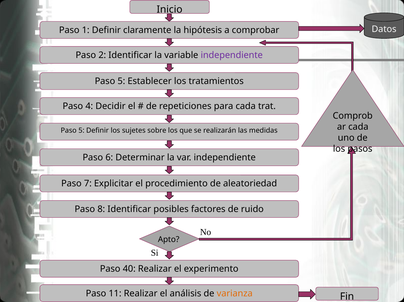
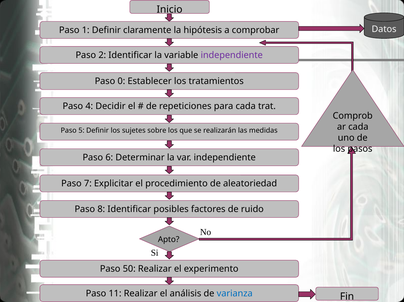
5 at (121, 81): 5 -> 0
40: 40 -> 50
varianza colour: orange -> blue
